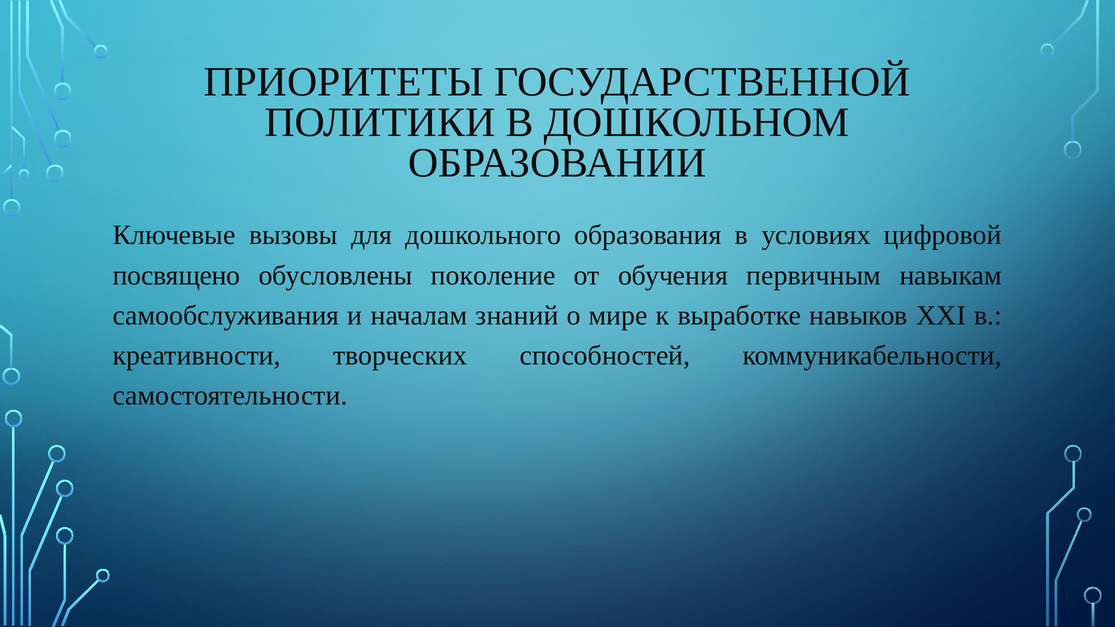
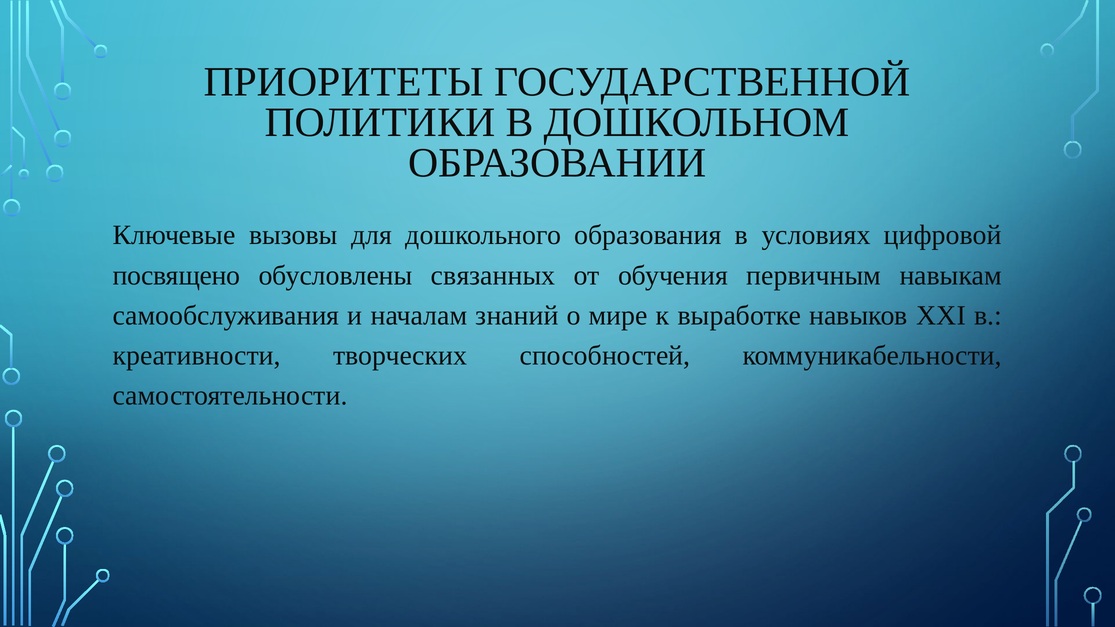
поколение: поколение -> связанных
